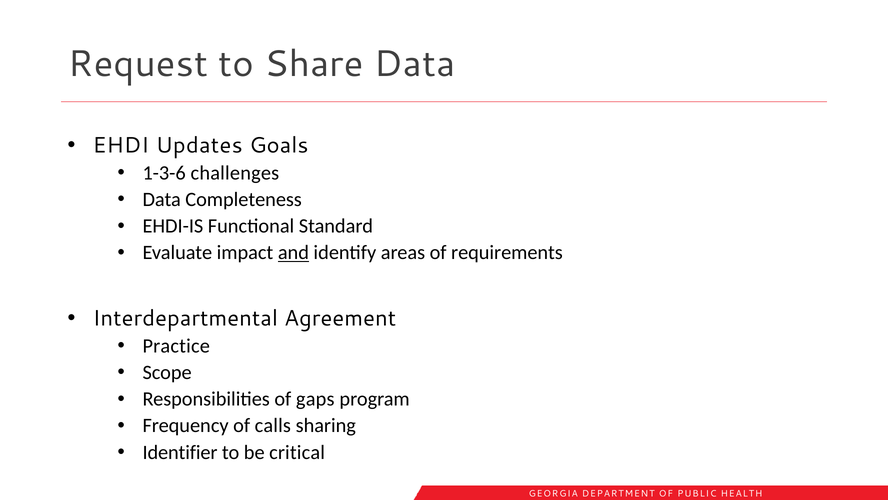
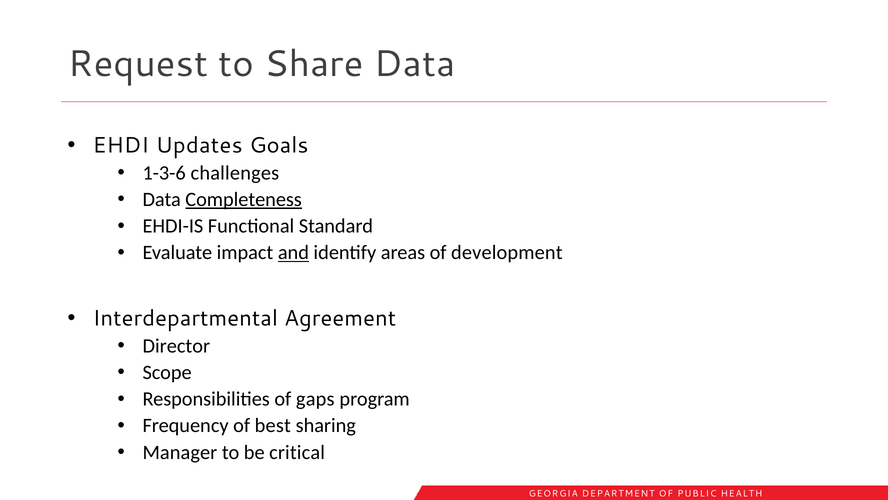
Completeness underline: none -> present
requirements: requirements -> development
Practice: Practice -> Director
calls: calls -> best
Identifier: Identifier -> Manager
